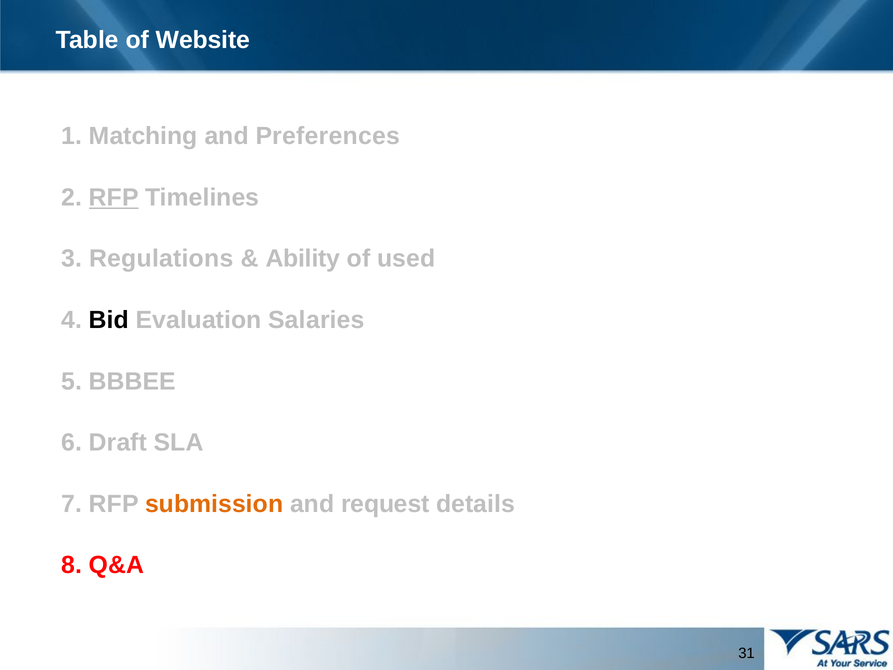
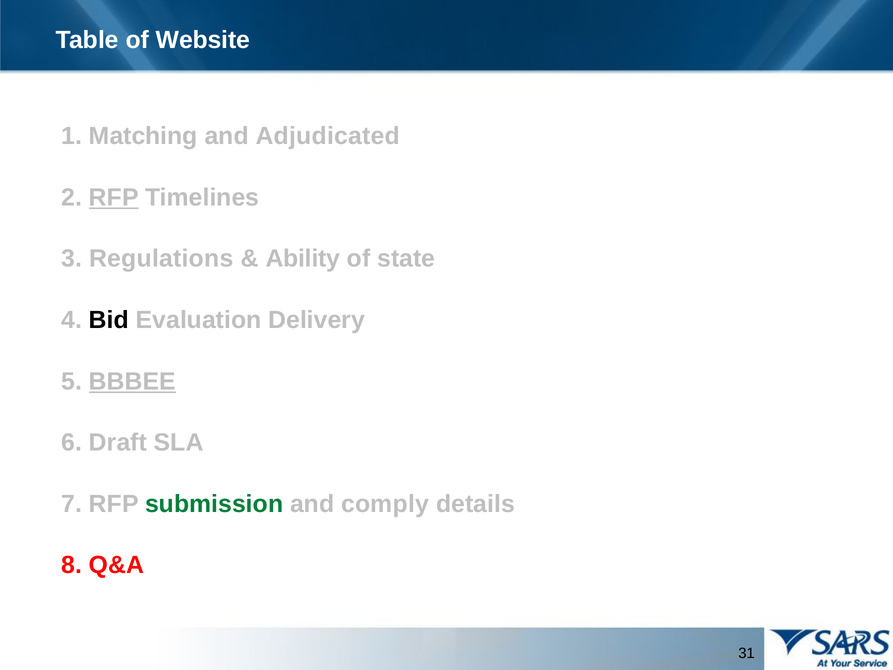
Preferences: Preferences -> Adjudicated
used: used -> state
Salaries: Salaries -> Delivery
BBBEE underline: none -> present
submission colour: orange -> green
request: request -> comply
